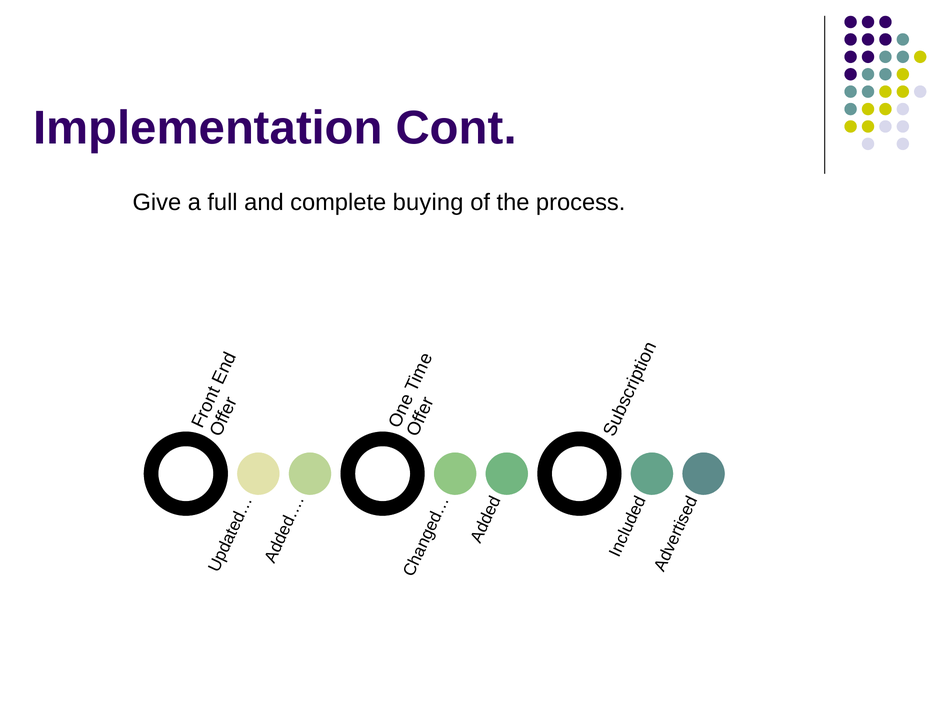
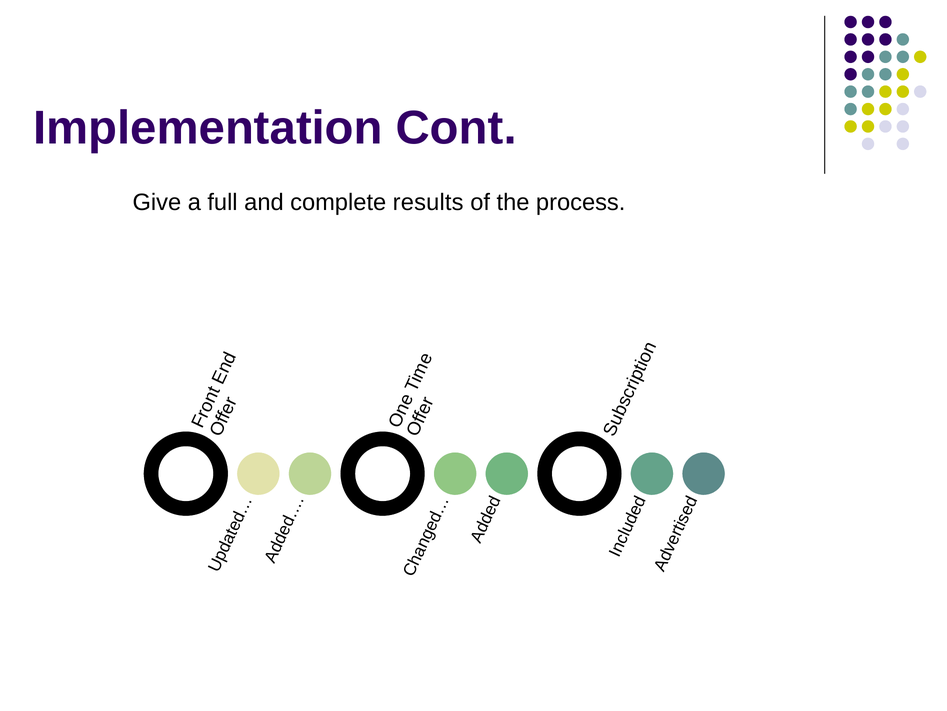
buying: buying -> results
